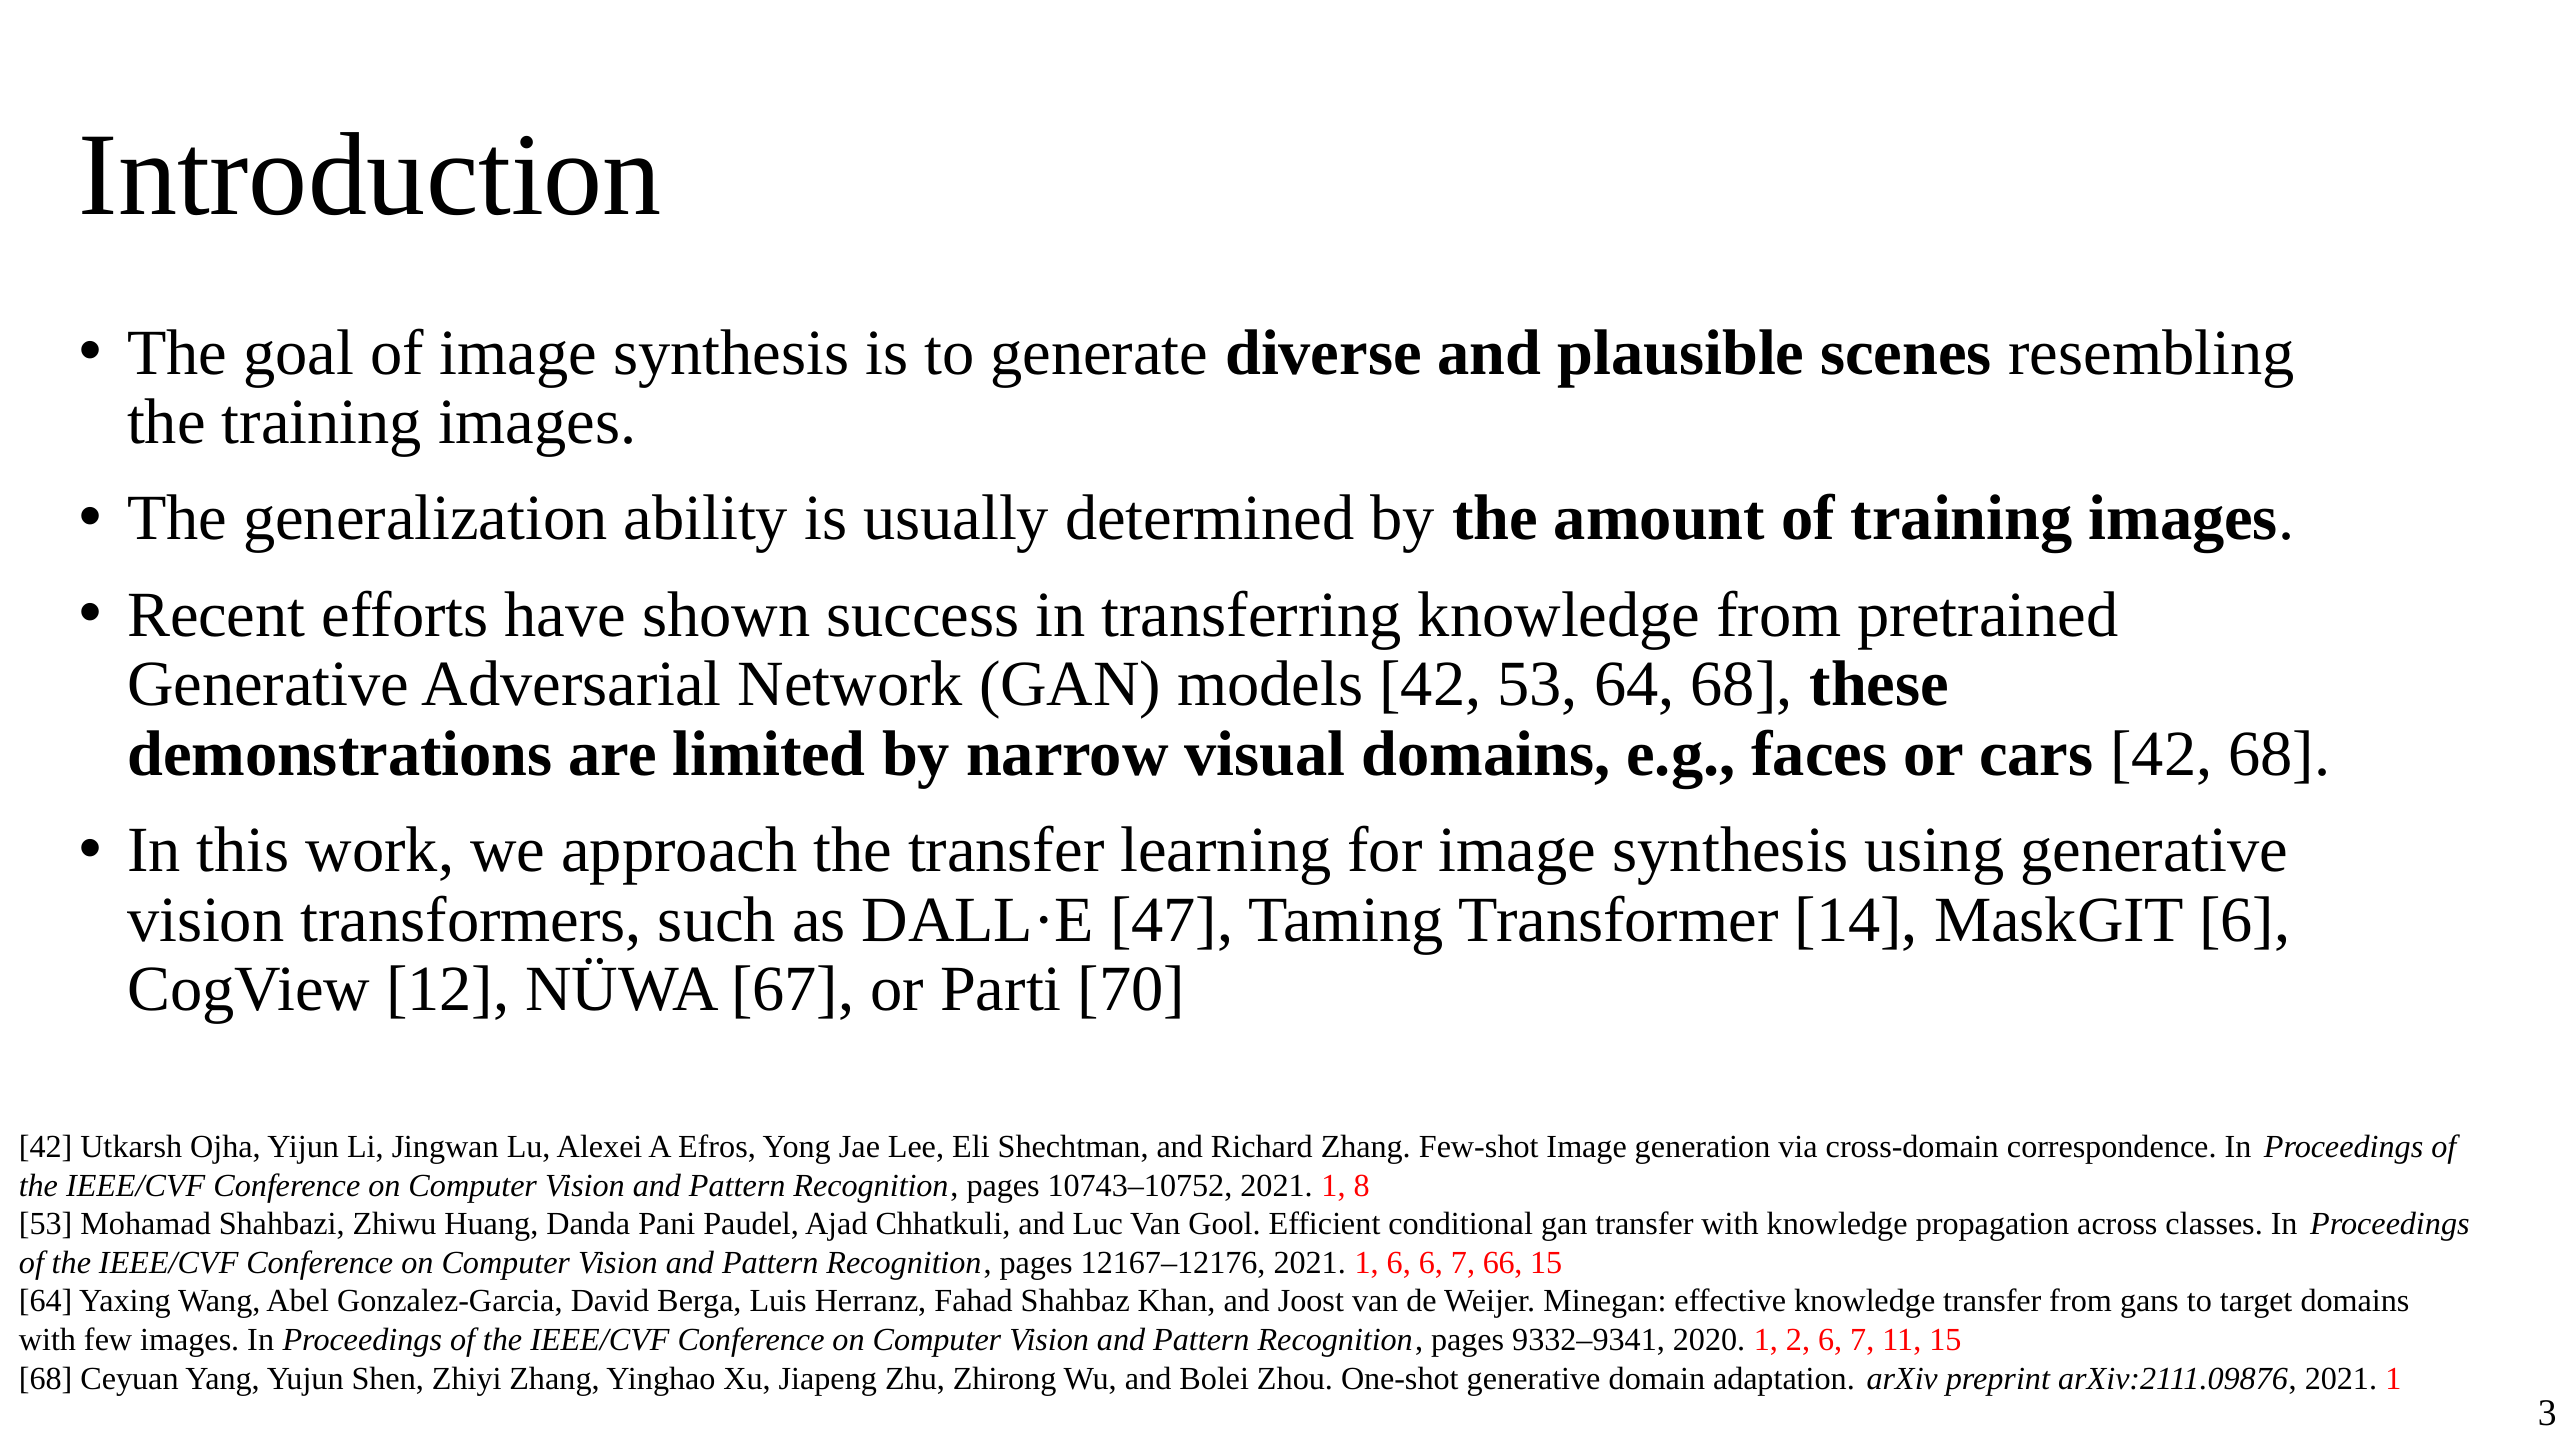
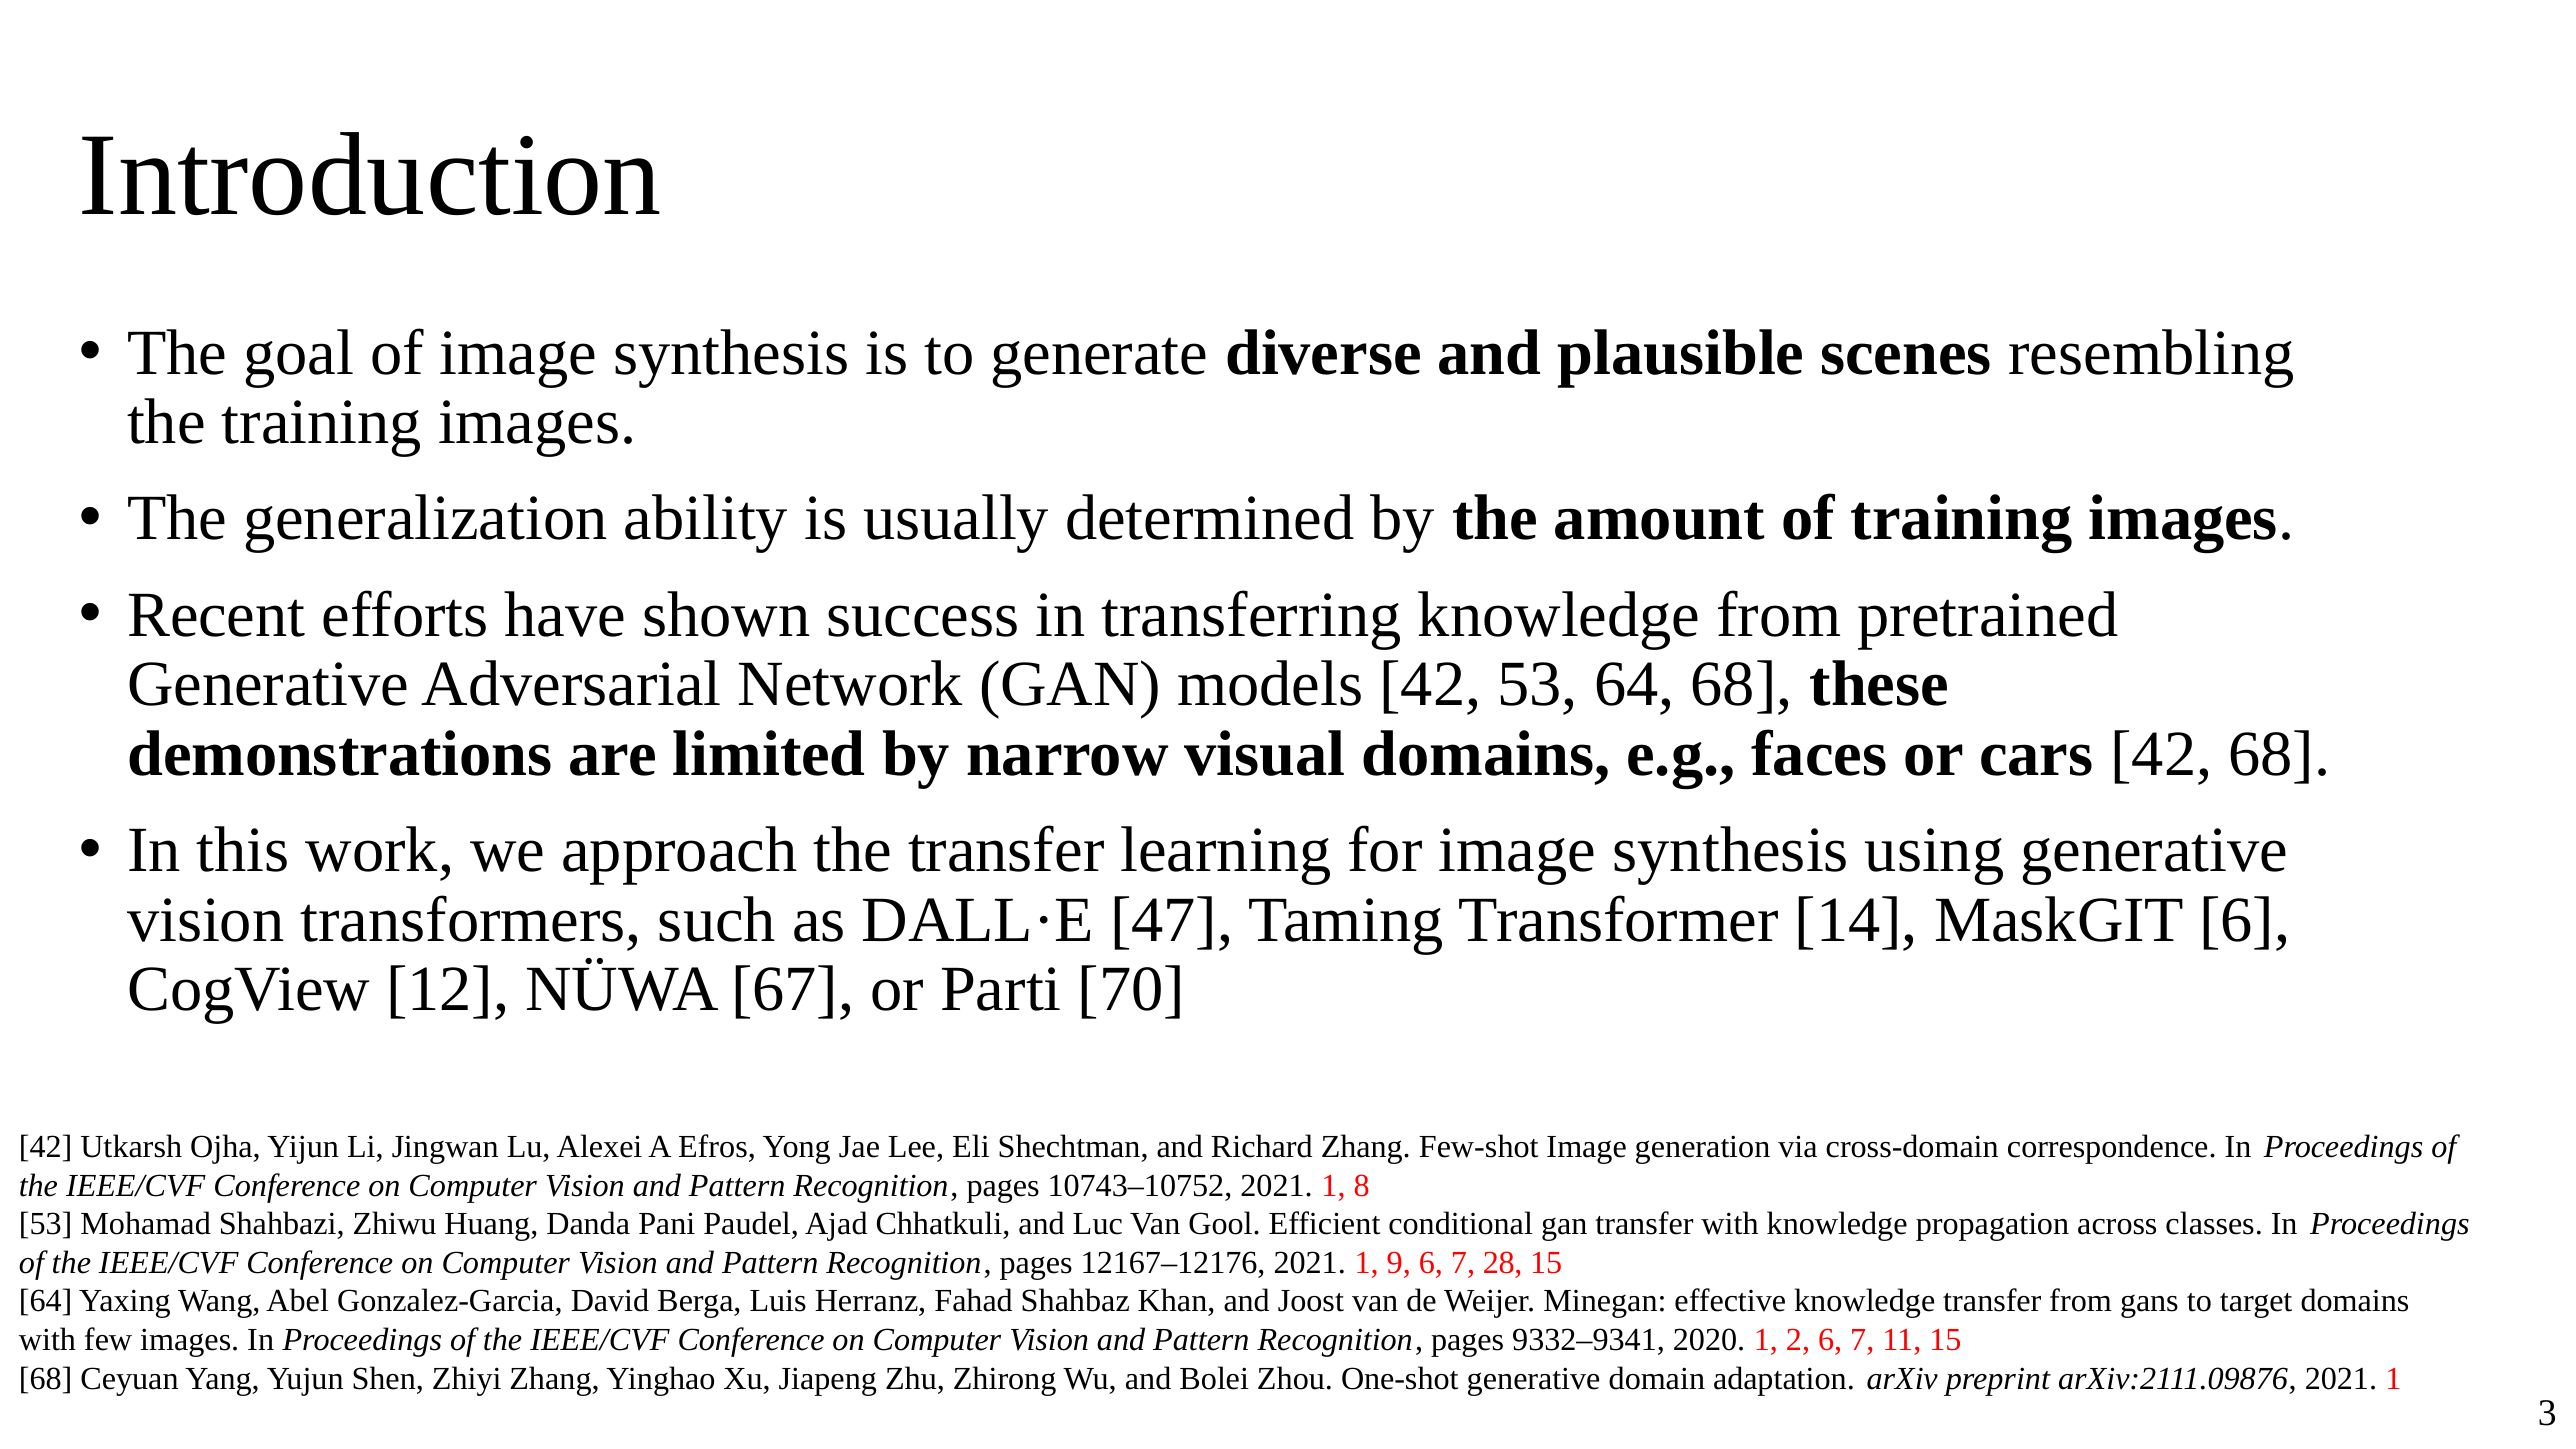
1 6: 6 -> 9
66: 66 -> 28
